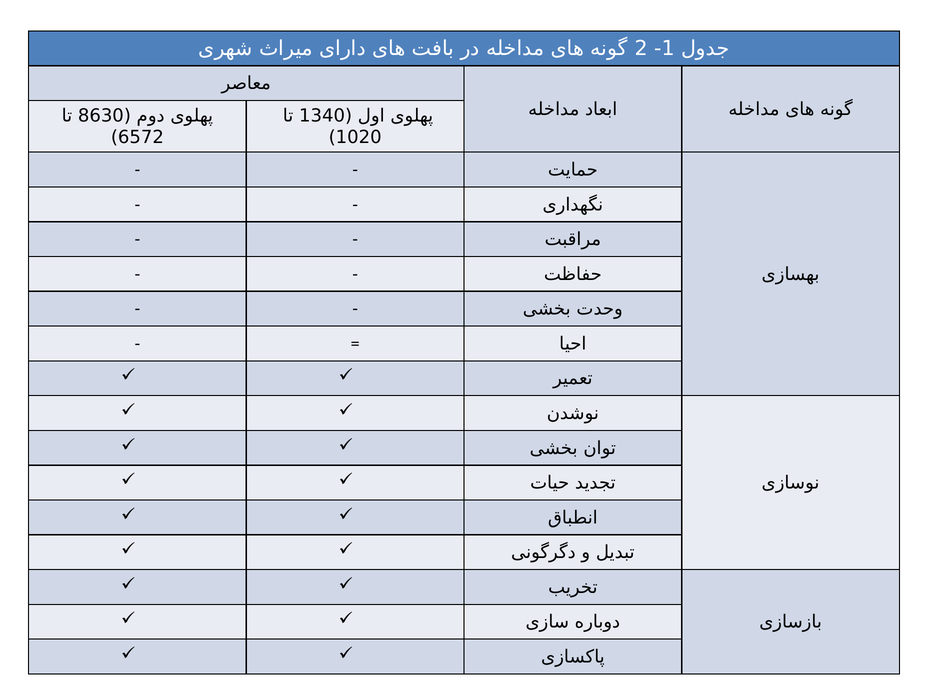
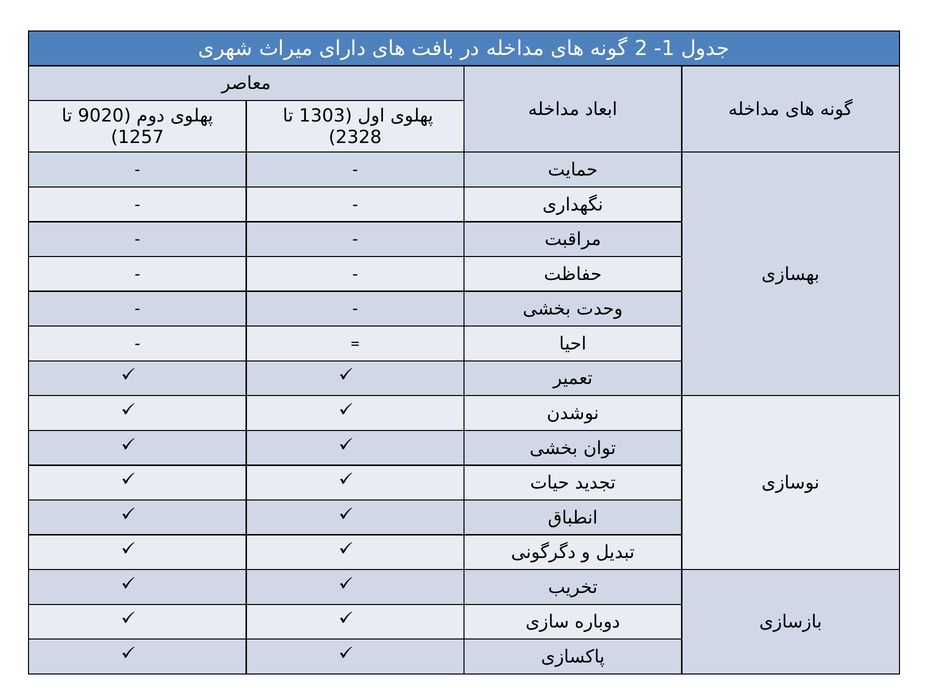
8630: 8630 -> 9020
1340: 1340 -> 1303
6572: 6572 -> 1257
1020: 1020 -> 2328
